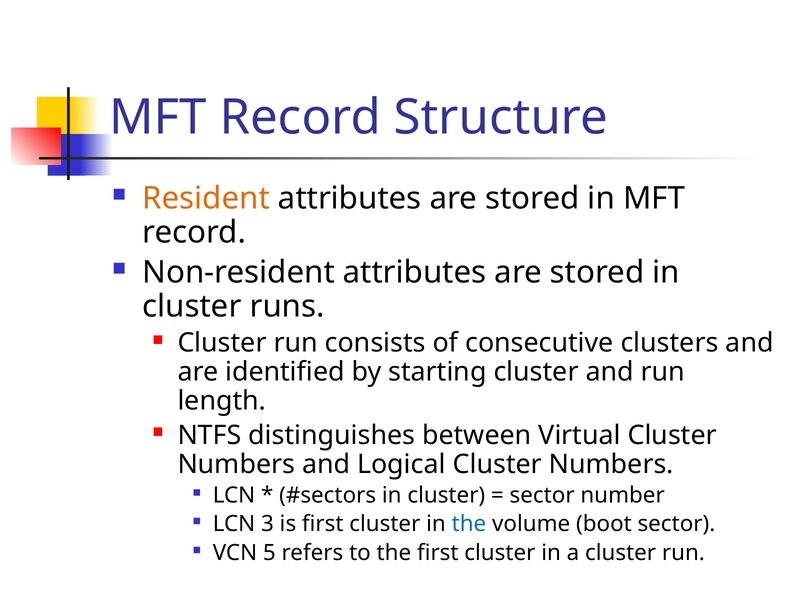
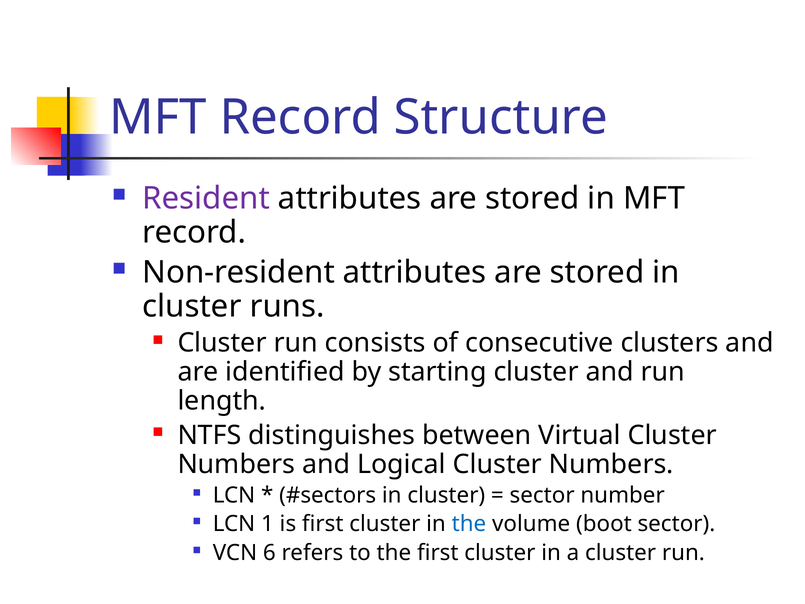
Resident colour: orange -> purple
3: 3 -> 1
5: 5 -> 6
